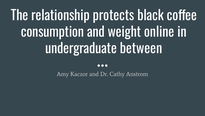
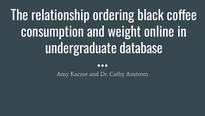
protects: protects -> ordering
between: between -> database
